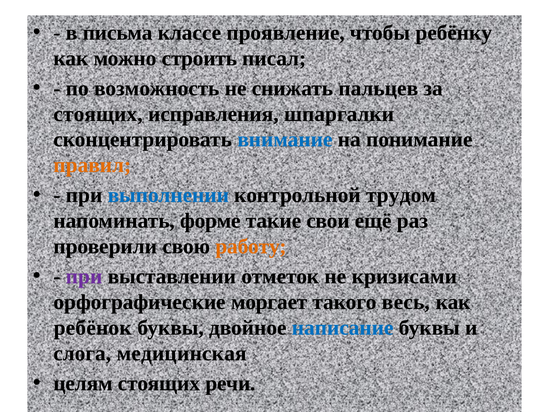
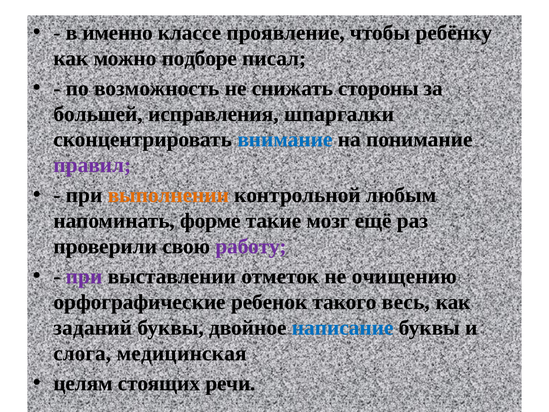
письма: письма -> именно
строить: строить -> подборе
пальцев: пальцев -> стороны
стоящих at (98, 114): стоящих -> большей
правил colour: orange -> purple
выполнении colour: blue -> orange
трудом: трудом -> любым
свои: свои -> мозг
работу colour: orange -> purple
кризисами: кризисами -> очищению
моргает: моргает -> ребенок
ребёнок: ребёнок -> заданий
